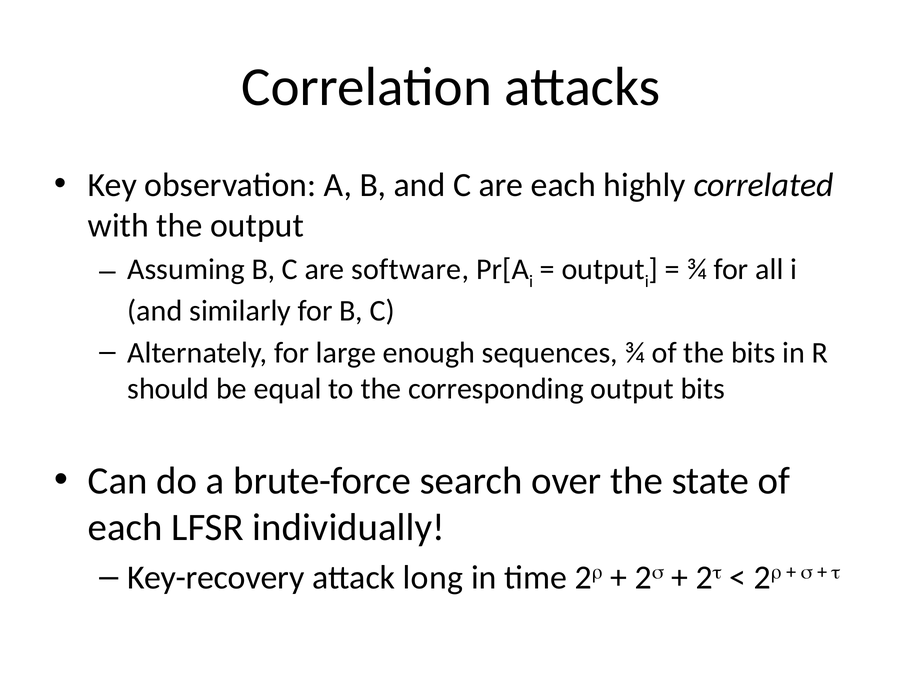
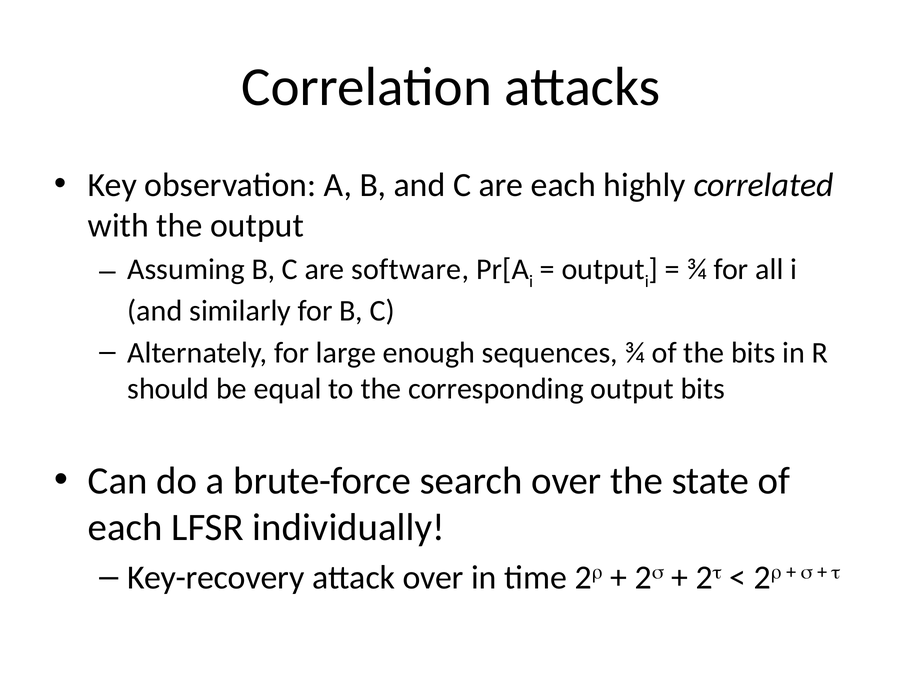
attack long: long -> over
